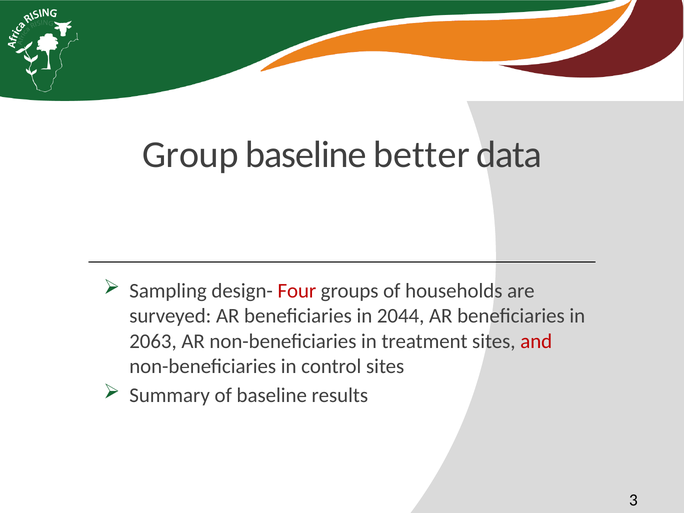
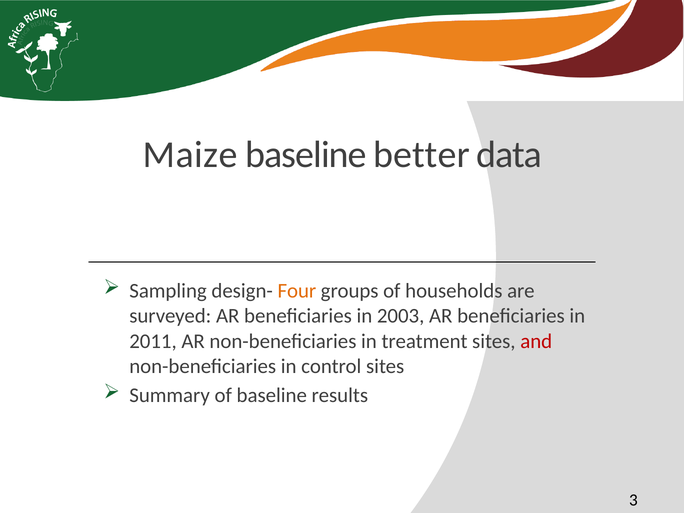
Group: Group -> Maize
Four colour: red -> orange
2044: 2044 -> 2003
2063: 2063 -> 2011
